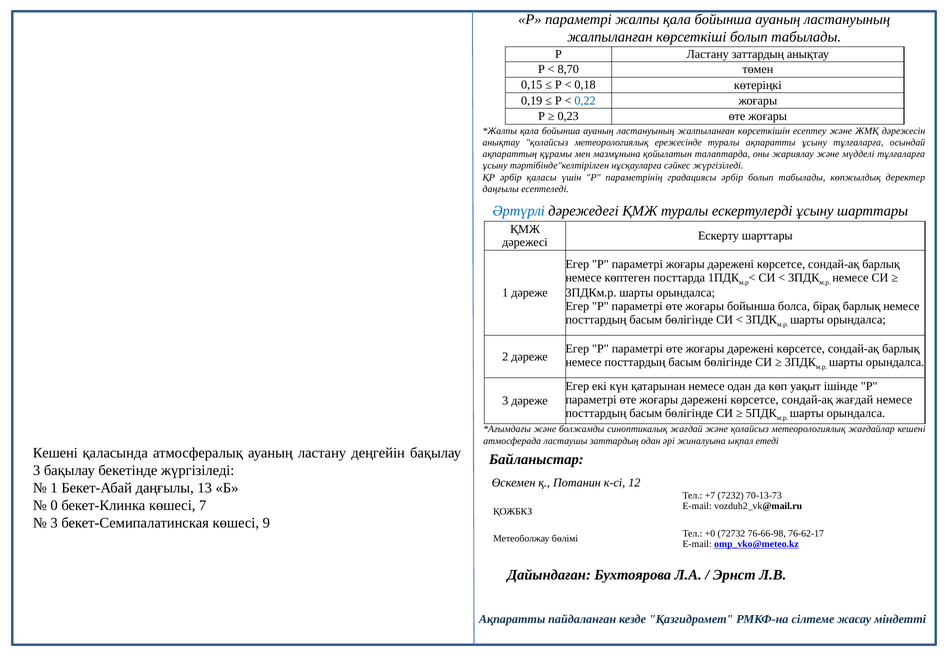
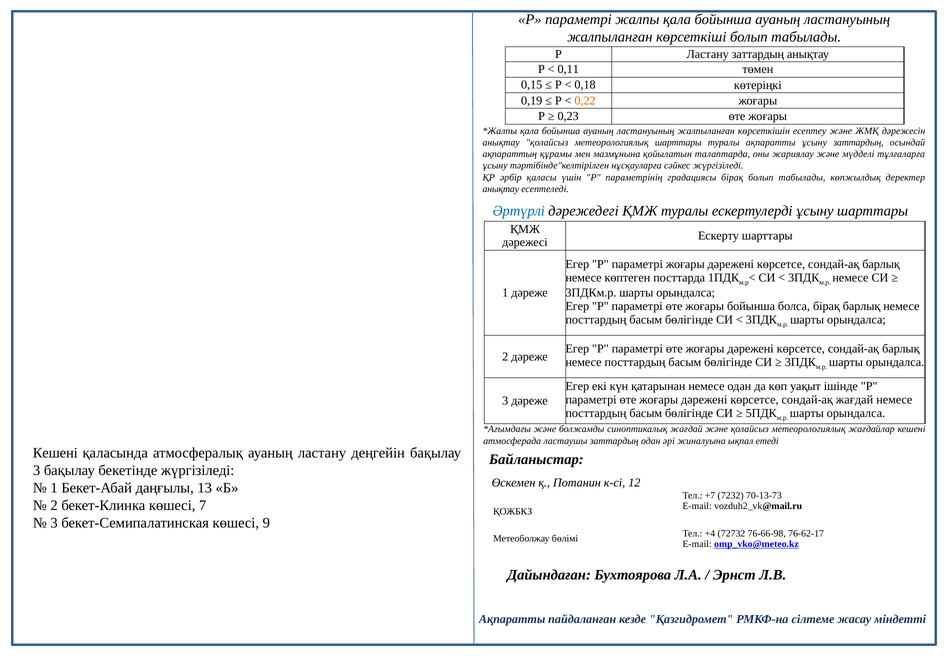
8,70: 8,70 -> 0,11
0,22 colour: blue -> orange
метеорологиялық ережесінде: ережесінде -> шарттары
ұсыну тұлғаларға: тұлғаларға -> заттардың
градациясы әрбір: әрбір -> бірақ
даңғылы at (501, 189): даңғылы -> анықтау
0 at (54, 506): 0 -> 2
+0: +0 -> +4
